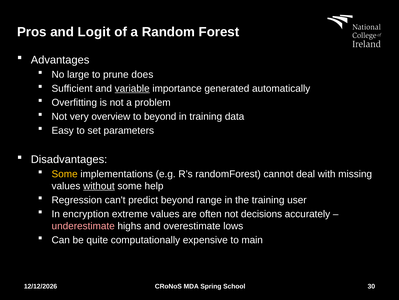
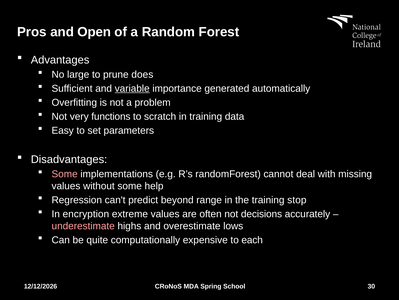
Logit: Logit -> Open
overview: overview -> functions
to beyond: beyond -> scratch
Some at (65, 174) colour: yellow -> pink
without underline: present -> none
user: user -> stop
main: main -> each
